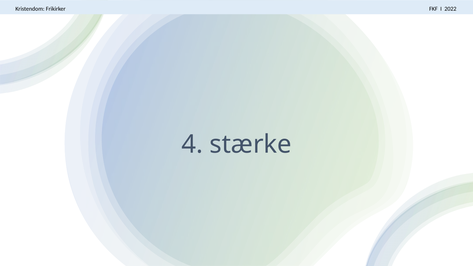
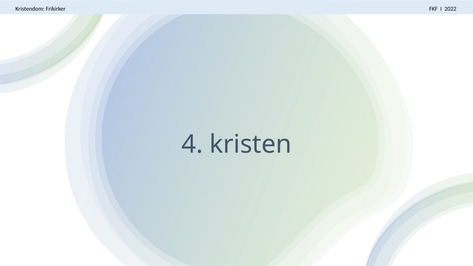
stærke: stærke -> kristen
